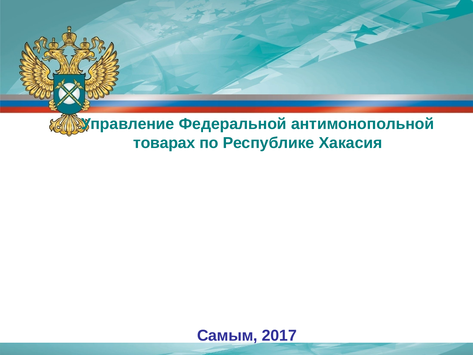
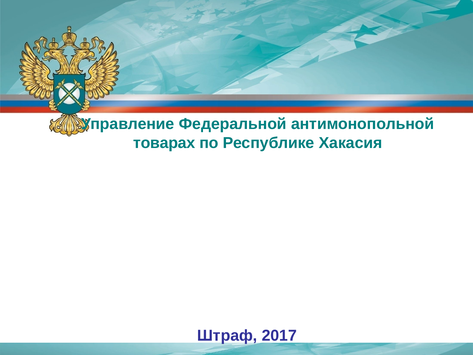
Самым: Самым -> Штраф
